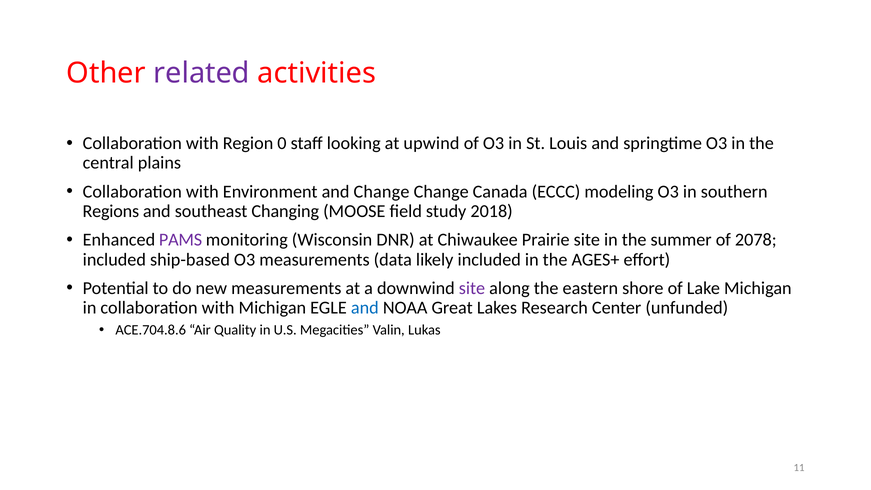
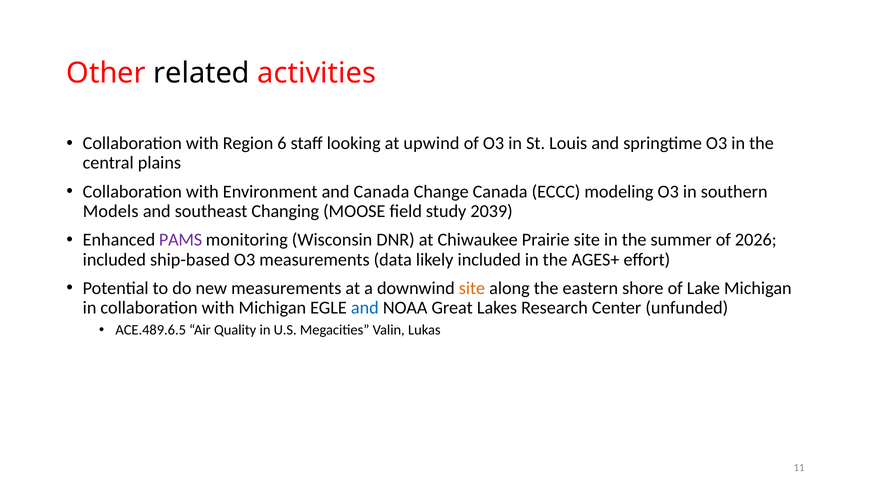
related colour: purple -> black
0: 0 -> 6
and Change: Change -> Canada
Regions: Regions -> Models
2018: 2018 -> 2039
2078: 2078 -> 2026
site at (472, 288) colour: purple -> orange
ACE.704.8.6: ACE.704.8.6 -> ACE.489.6.5
